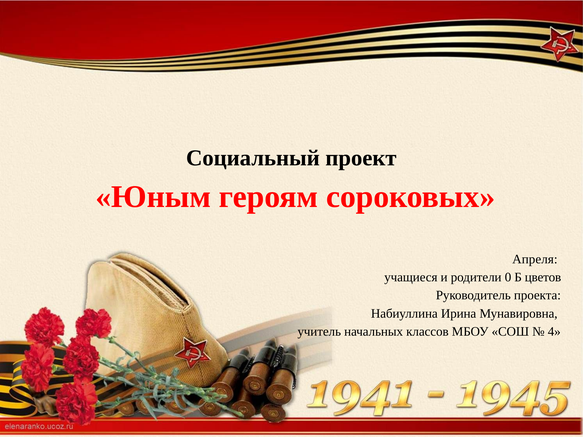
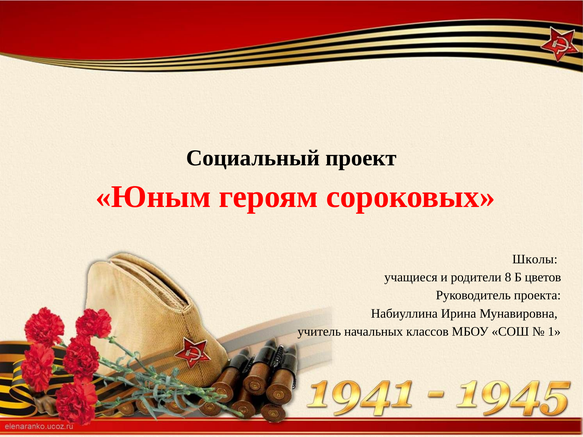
Апреля: Апреля -> Школы
0: 0 -> 8
4: 4 -> 1
